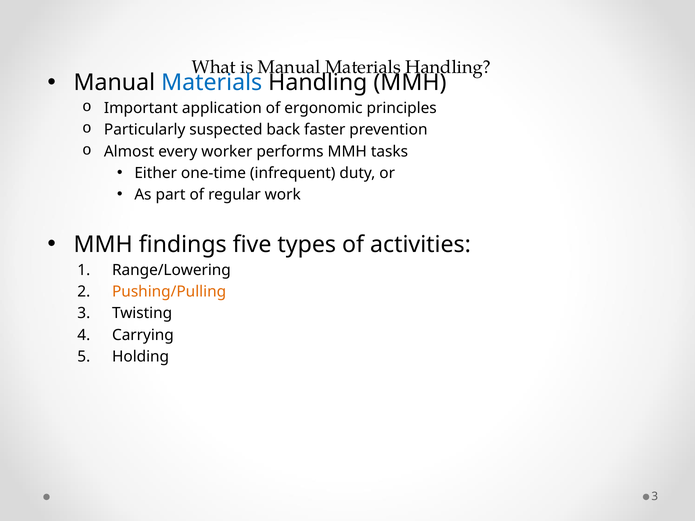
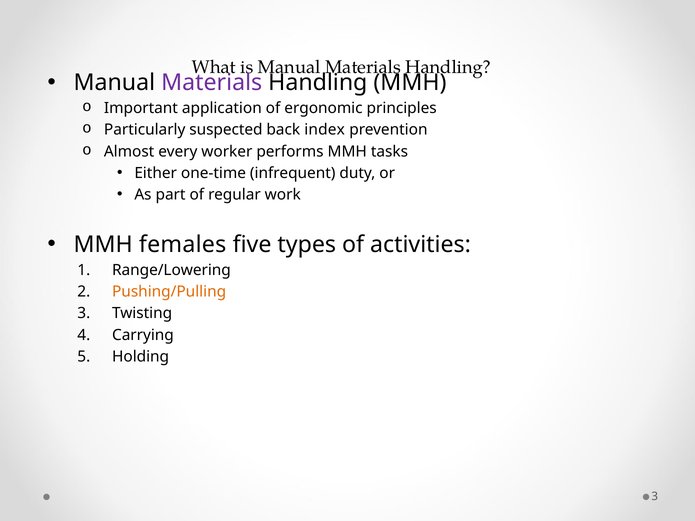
Materials at (212, 83) colour: blue -> purple
faster: faster -> index
findings: findings -> females
